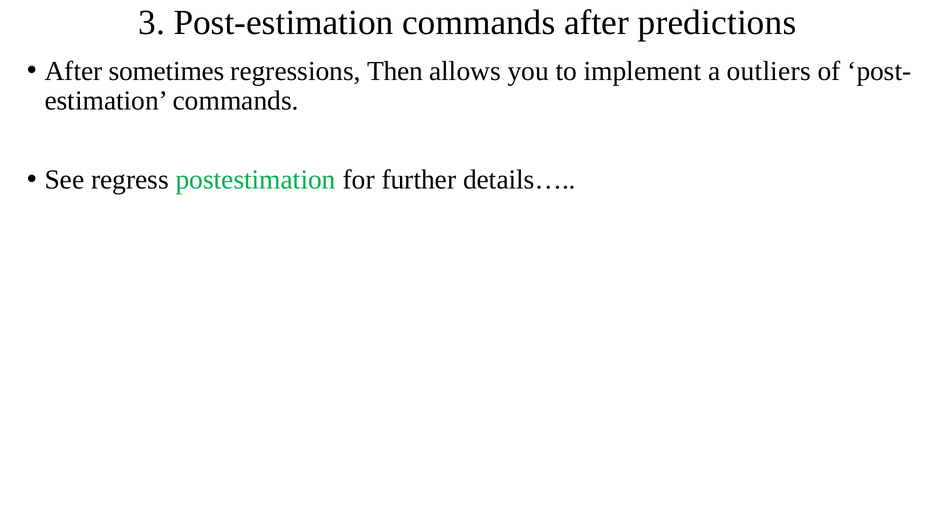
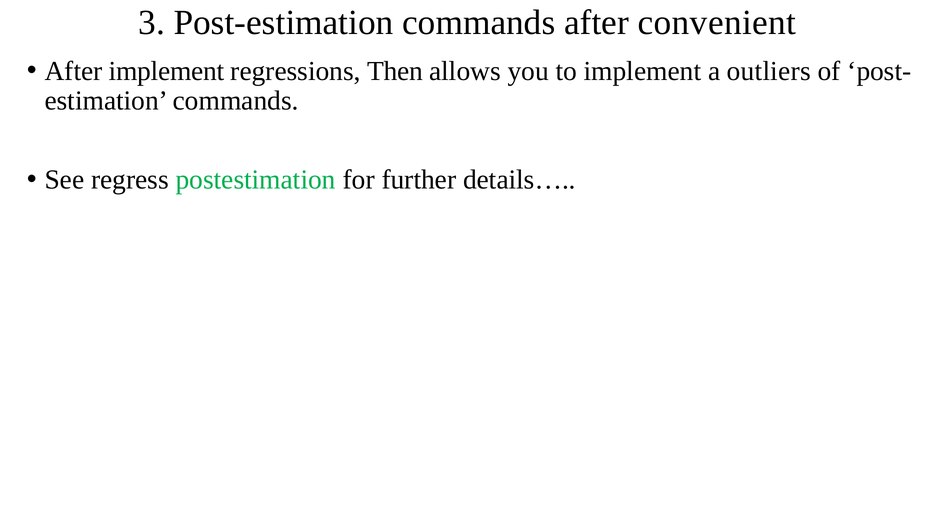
predictions: predictions -> convenient
After sometimes: sometimes -> implement
